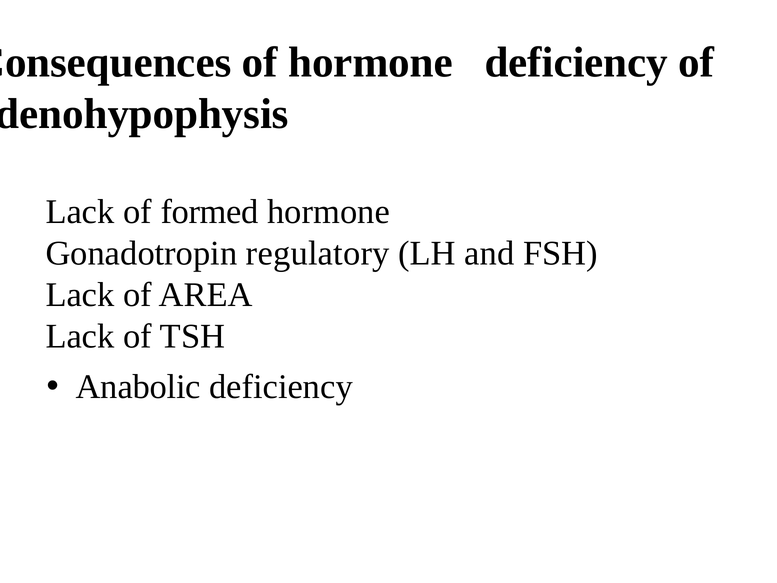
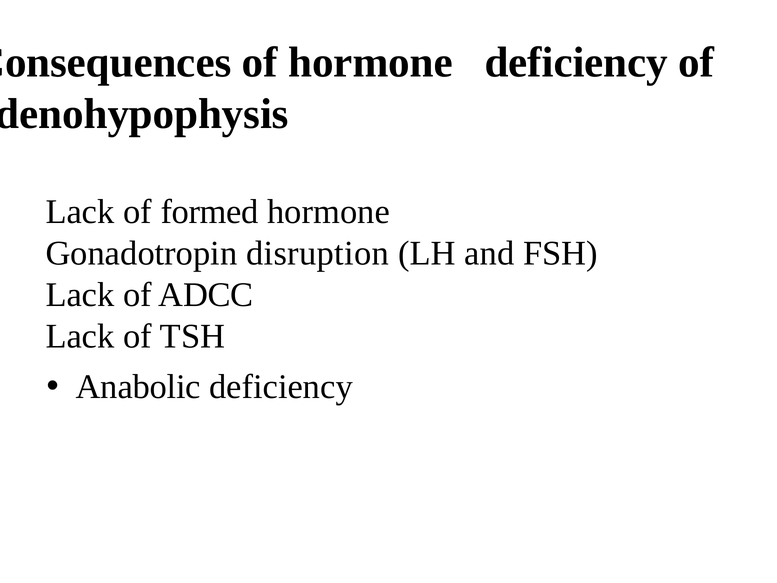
regulatory: regulatory -> disruption
AREA: AREA -> ADCC
